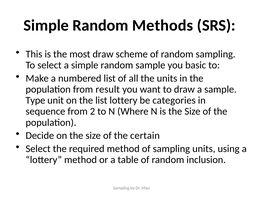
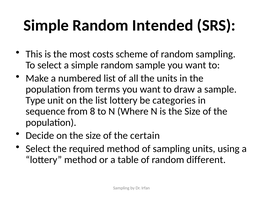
Methods: Methods -> Intended
most draw: draw -> costs
sample you basic: basic -> want
result: result -> terms
2: 2 -> 8
inclusion: inclusion -> different
